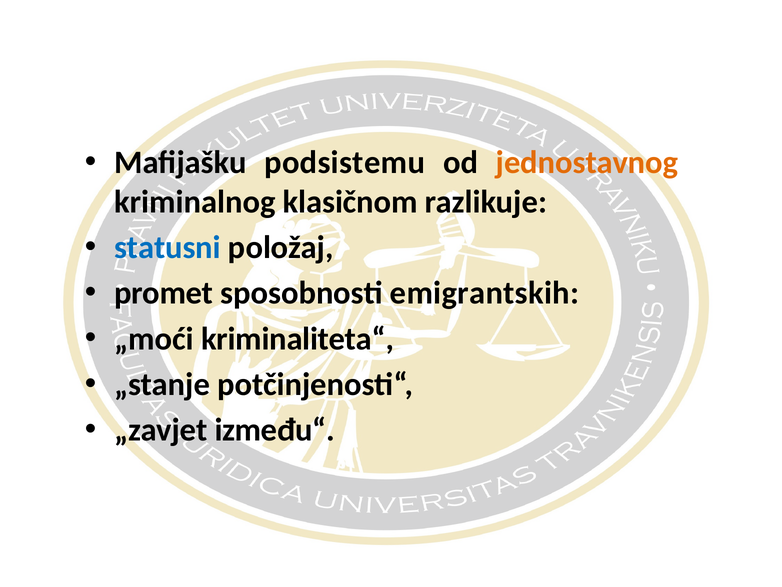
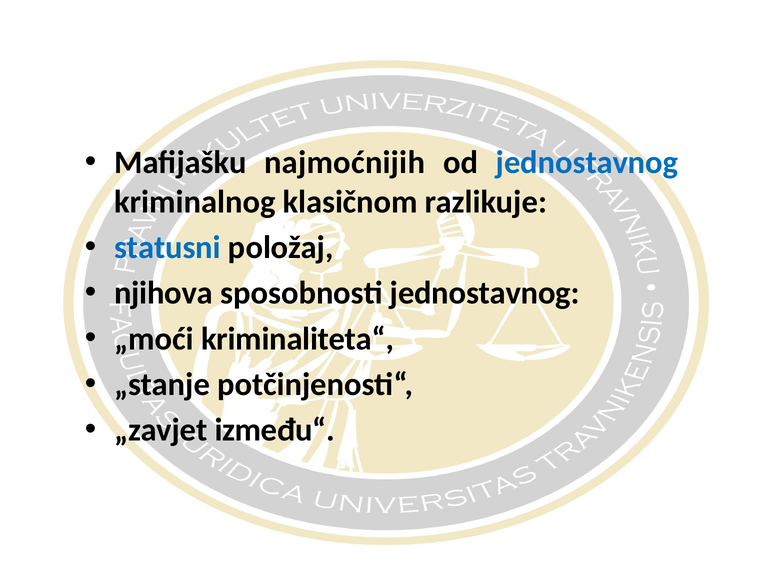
podsistemu: podsistemu -> najmoćnijih
jednostavnog at (587, 163) colour: orange -> blue
promet: promet -> njihova
sposobnosti emigrantskih: emigrantskih -> jednostavnog
